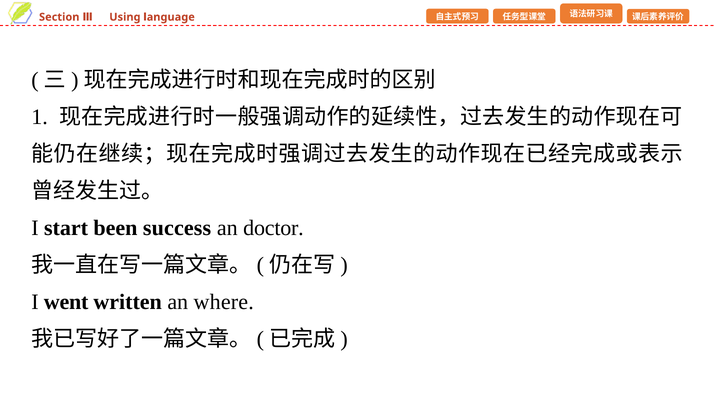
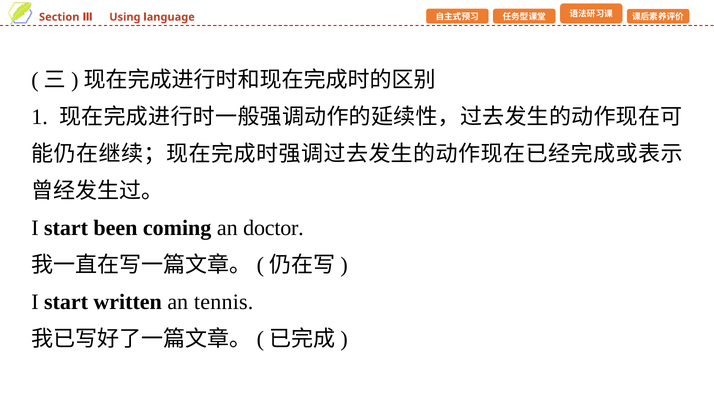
success: success -> coming
went at (66, 303): went -> start
where: where -> tennis
